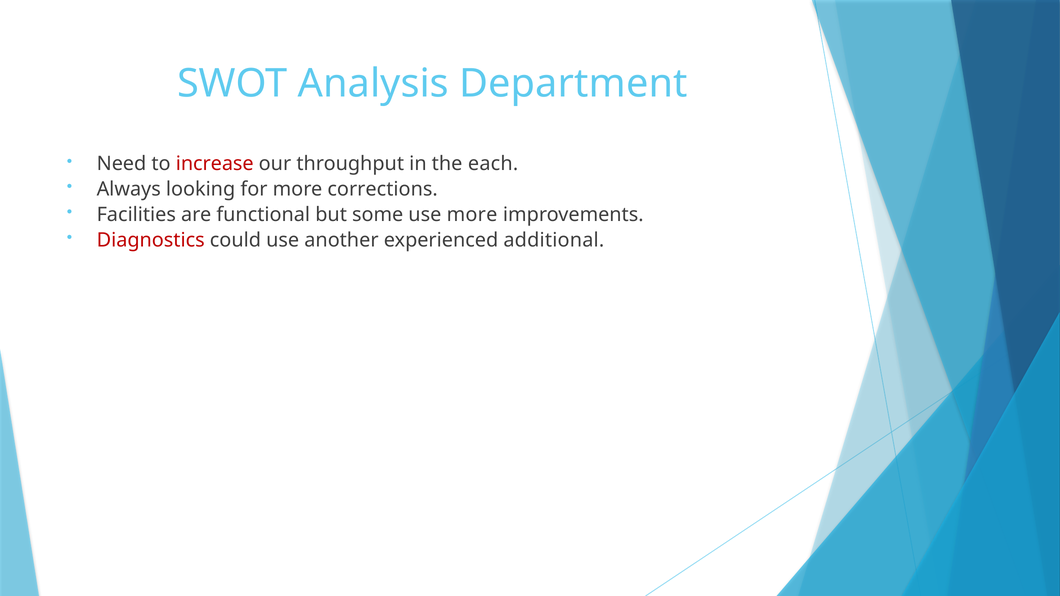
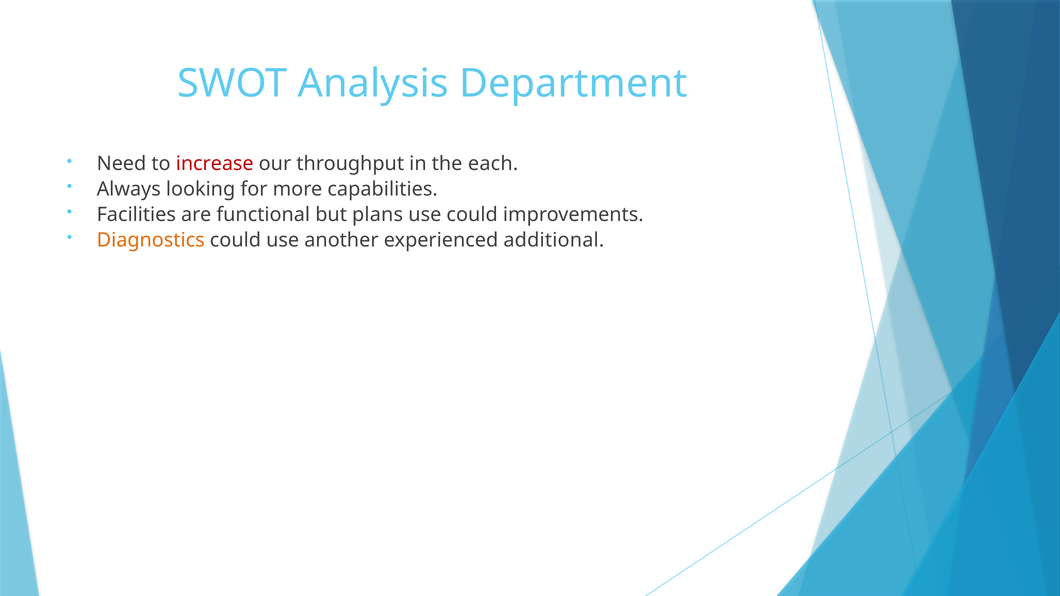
corrections: corrections -> capabilities
some: some -> plans
use more: more -> could
Diagnostics colour: red -> orange
